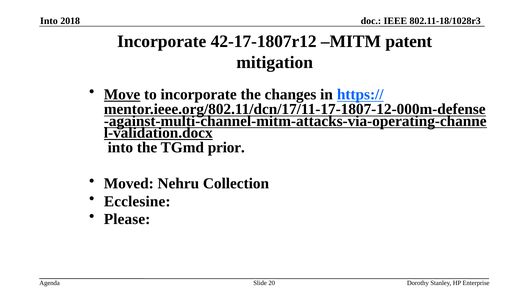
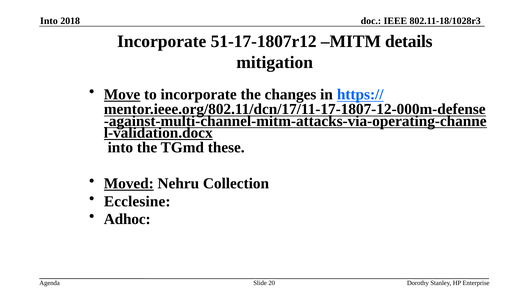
42-17-1807r12: 42-17-1807r12 -> 51-17-1807r12
patent: patent -> details
prior: prior -> these
Moved underline: none -> present
Please: Please -> Adhoc
